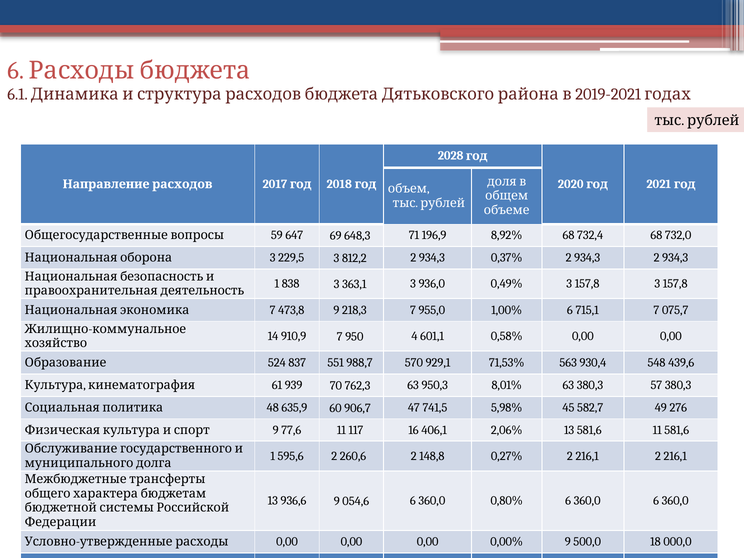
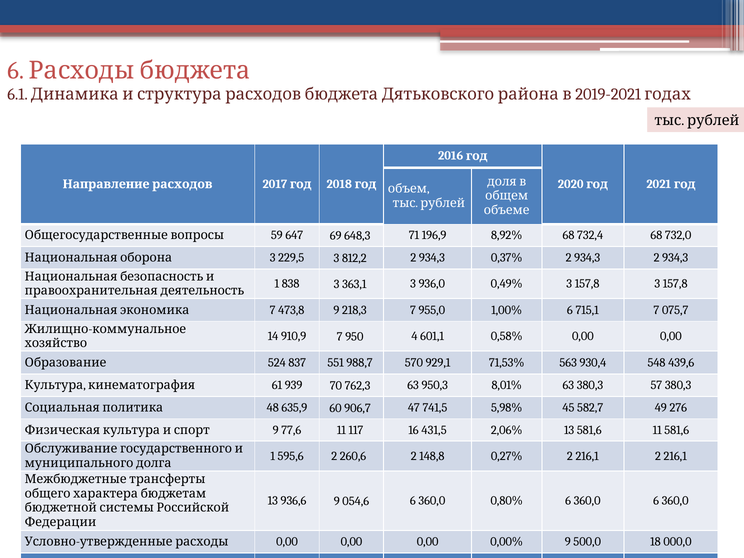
2028: 2028 -> 2016
406,1: 406,1 -> 431,5
